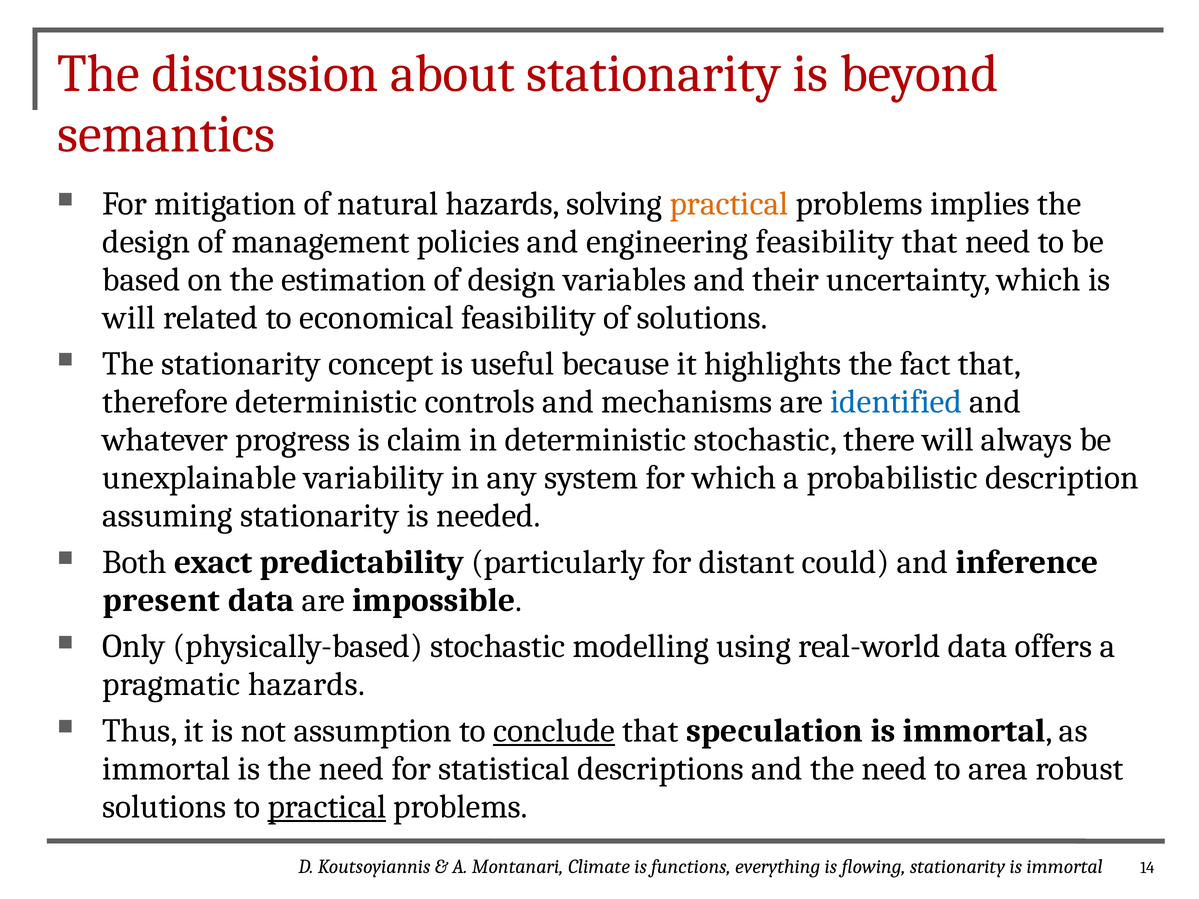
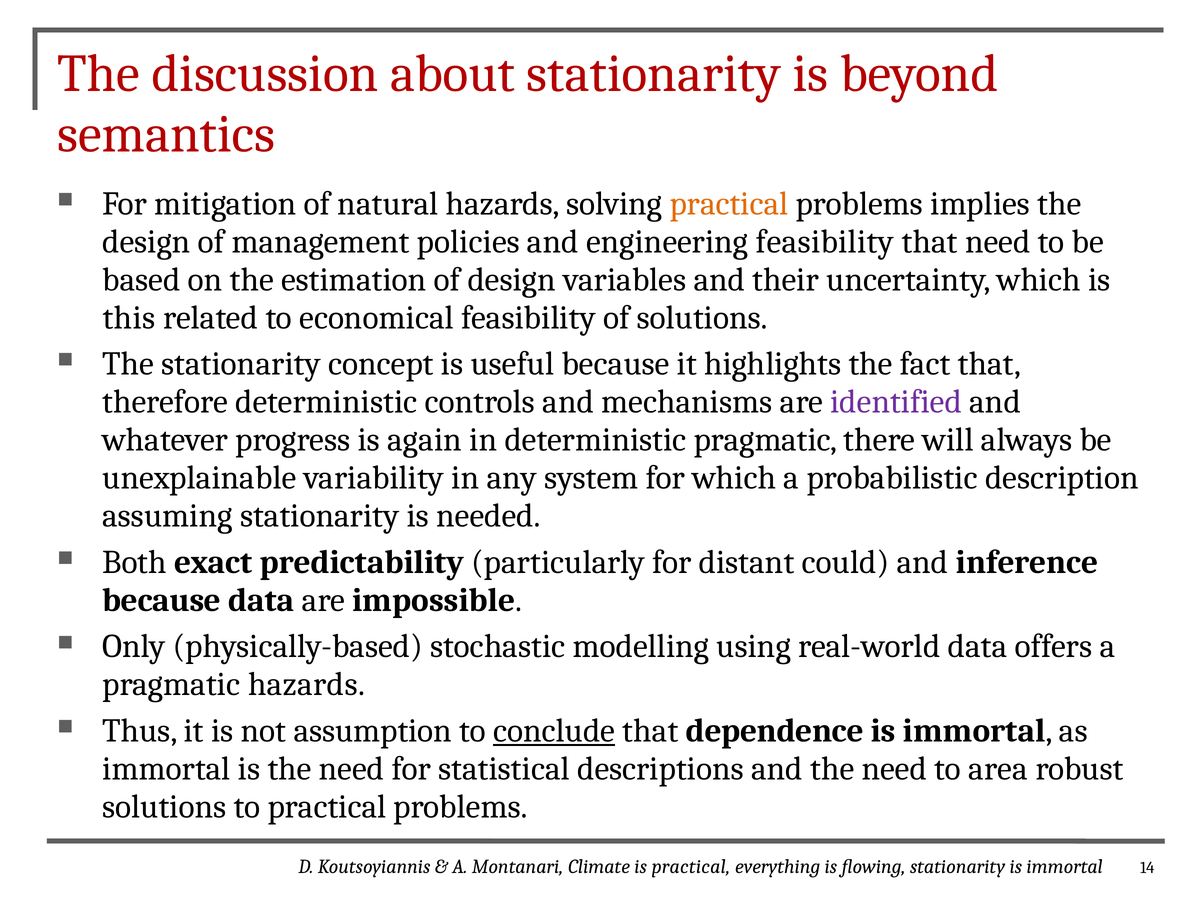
will at (129, 318): will -> this
identified colour: blue -> purple
claim: claim -> again
deterministic stochastic: stochastic -> pragmatic
present at (161, 600): present -> because
speculation: speculation -> dependence
practical at (327, 807) underline: present -> none
is functions: functions -> practical
